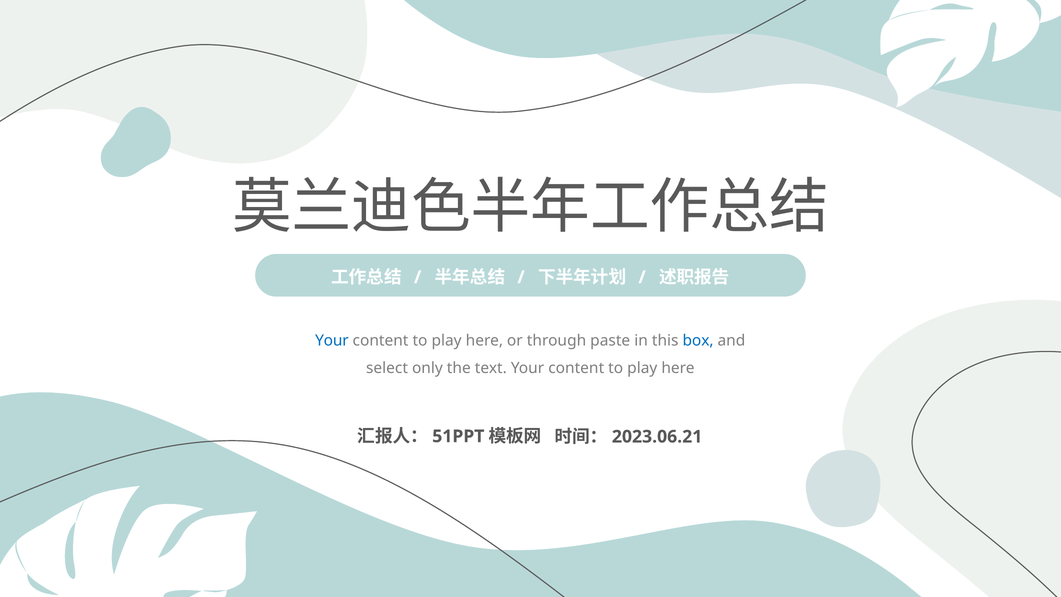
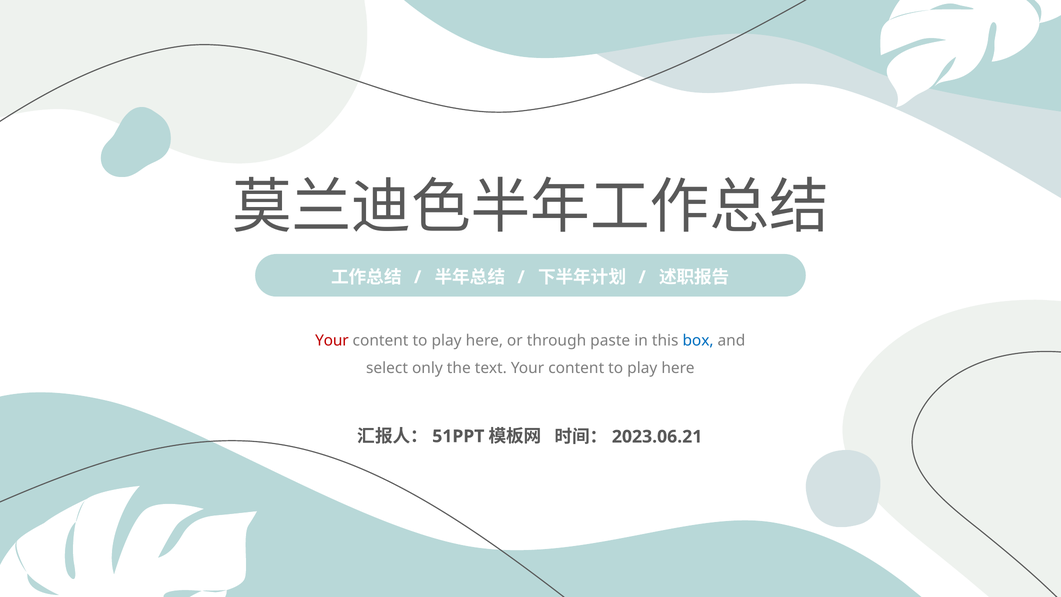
Your at (332, 340) colour: blue -> red
